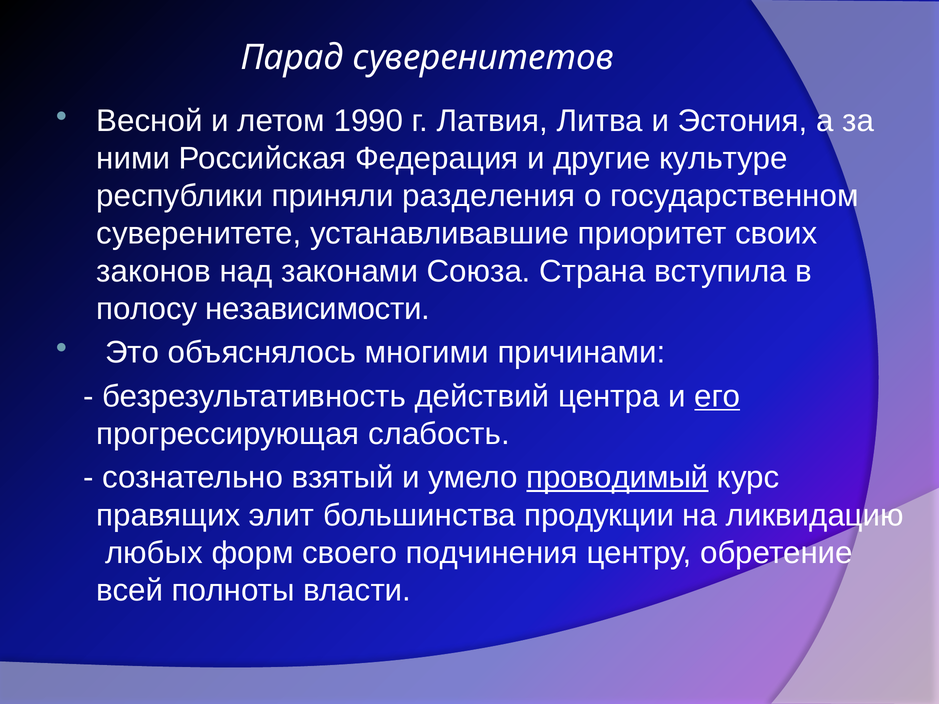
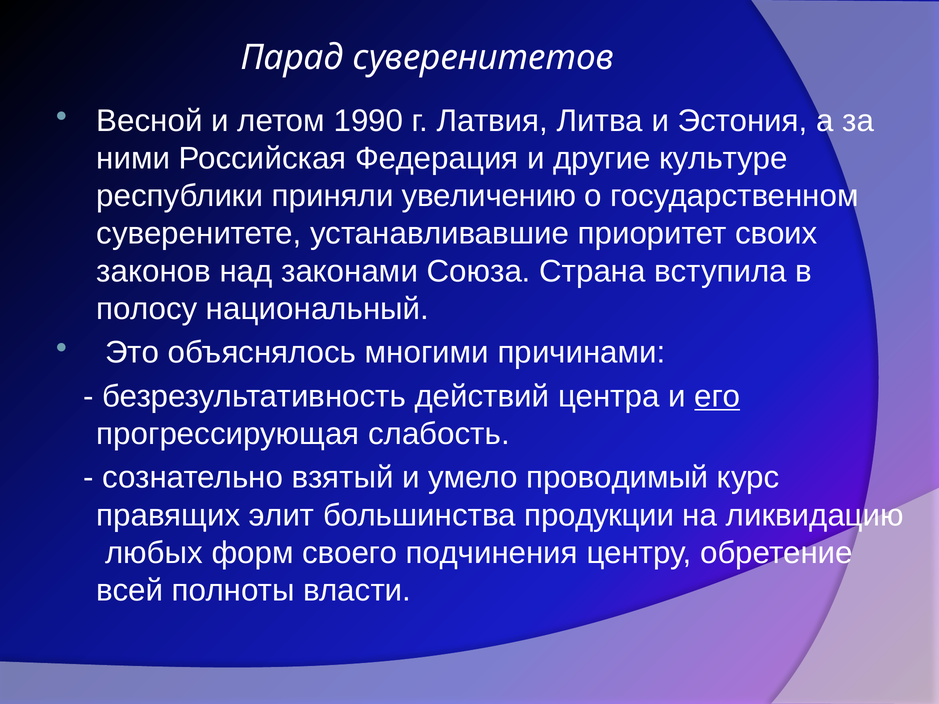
разделения: разделения -> увеличению
независимости: независимости -> национальный
проводимый underline: present -> none
